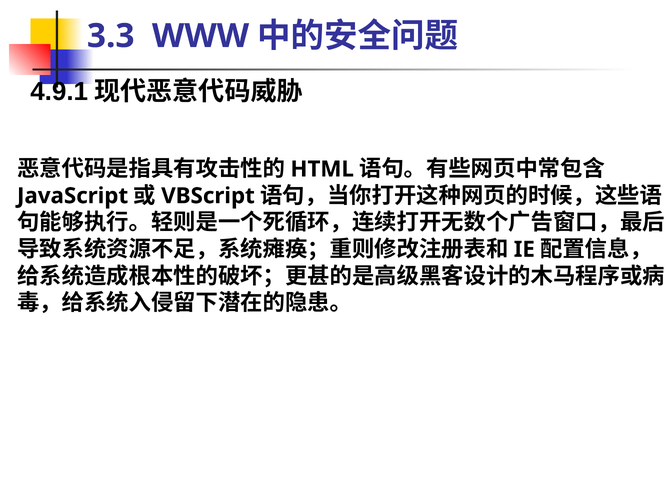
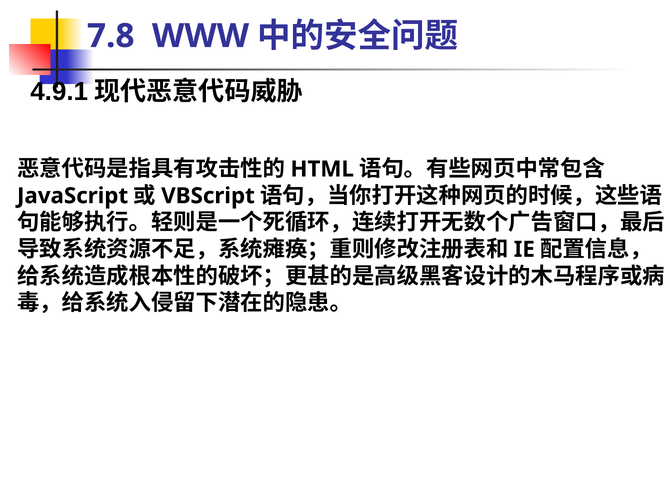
3.3: 3.3 -> 7.8
